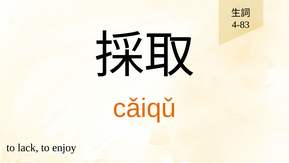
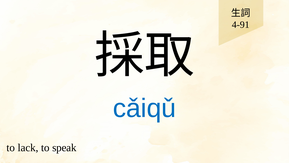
4-83: 4-83 -> 4-91
cǎiqǔ colour: orange -> blue
enjoy: enjoy -> speak
